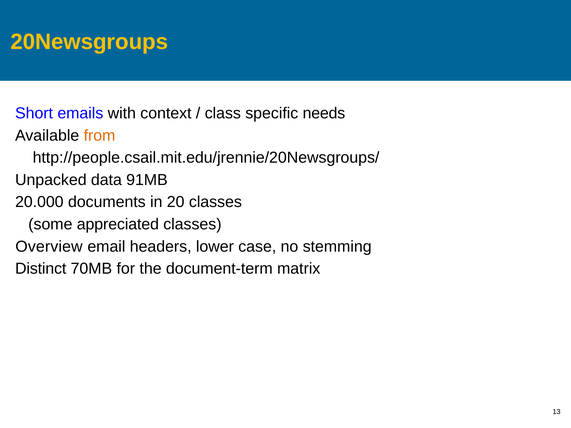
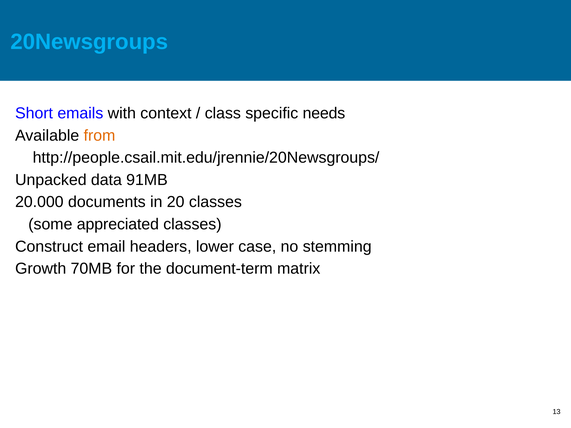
20Newsgroups colour: yellow -> light blue
Overview: Overview -> Construct
Distinct: Distinct -> Growth
